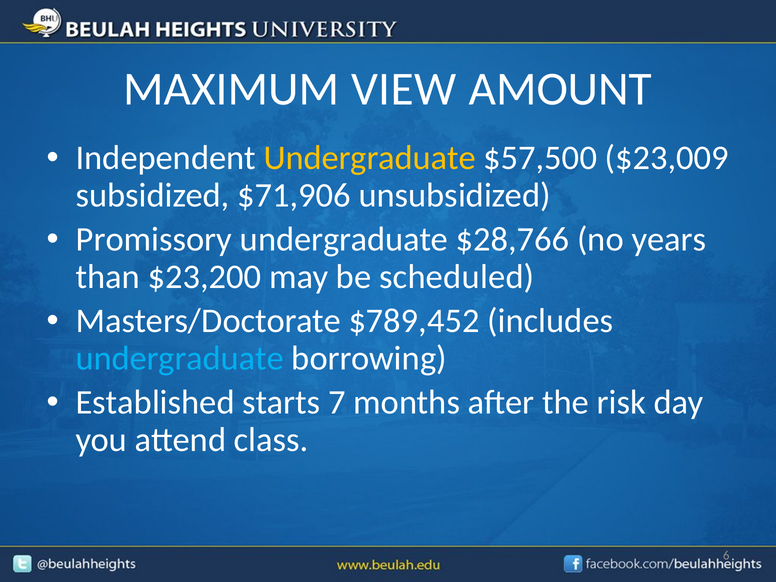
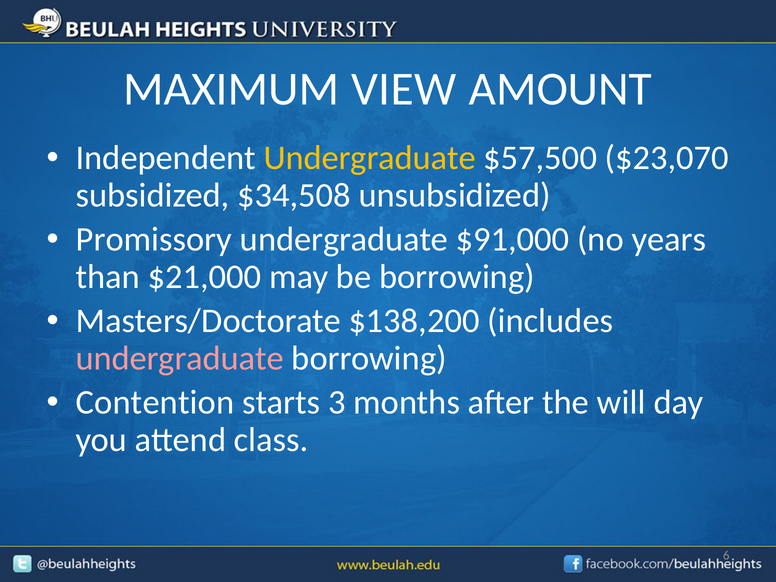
$23,009: $23,009 -> $23,070
$71,906: $71,906 -> $34,508
$28,766: $28,766 -> $91,000
$23,200: $23,200 -> $21,000
be scheduled: scheduled -> borrowing
$789,452: $789,452 -> $138,200
undergraduate at (180, 358) colour: light blue -> pink
Established: Established -> Contention
7: 7 -> 3
risk: risk -> will
